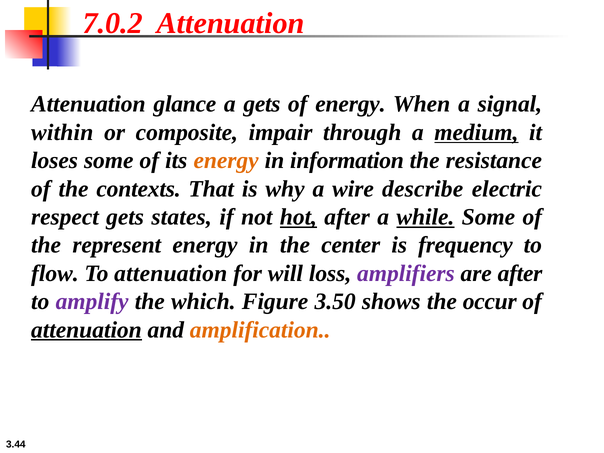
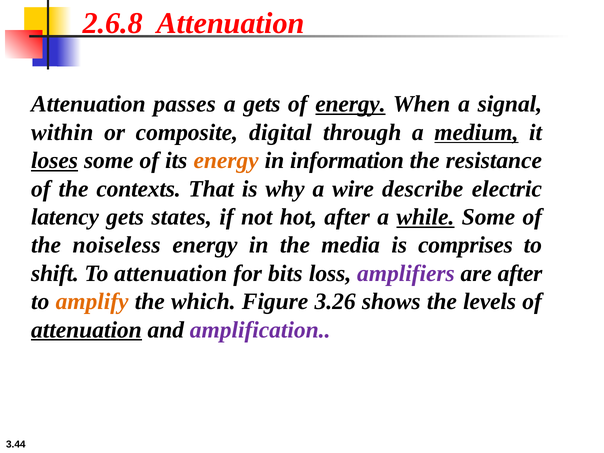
7.0.2: 7.0.2 -> 2.6.8
glance: glance -> passes
energy at (350, 104) underline: none -> present
impair: impair -> digital
loses underline: none -> present
respect: respect -> latency
hot underline: present -> none
represent: represent -> noiseless
center: center -> media
frequency: frequency -> comprises
flow: flow -> shift
will: will -> bits
amplify colour: purple -> orange
3.50: 3.50 -> 3.26
occur: occur -> levels
amplification colour: orange -> purple
